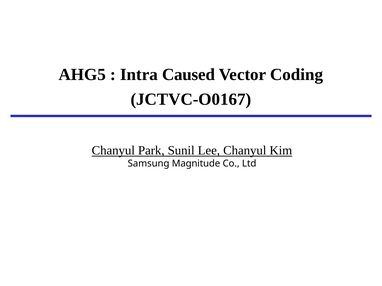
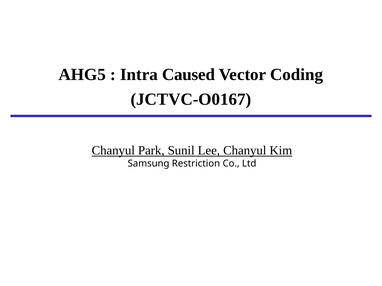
Magnitude: Magnitude -> Restriction
